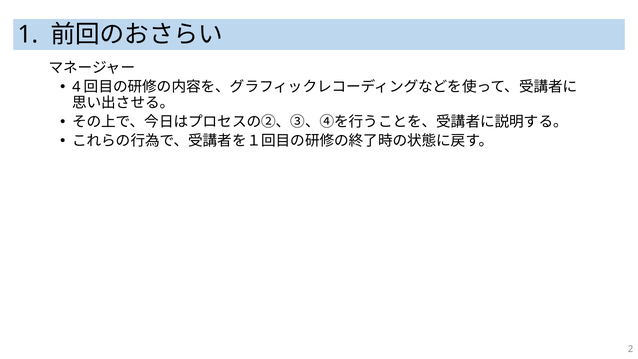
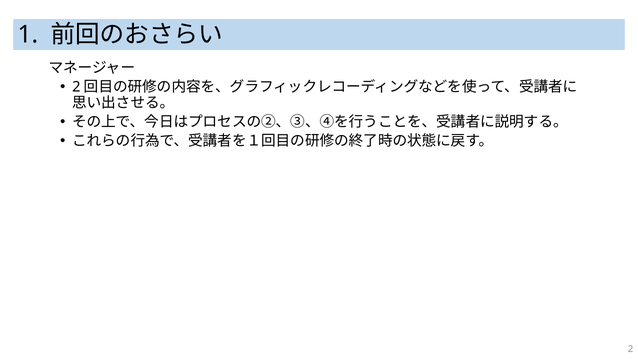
4 at (76, 87): 4 -> 2
